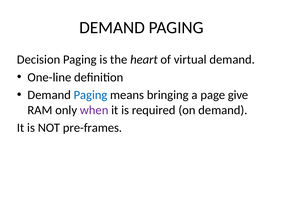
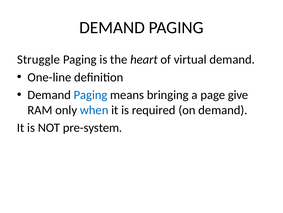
Decision: Decision -> Struggle
when colour: purple -> blue
pre-frames: pre-frames -> pre-system
